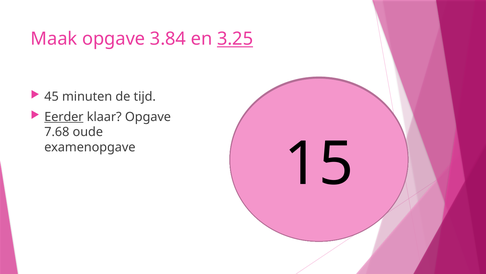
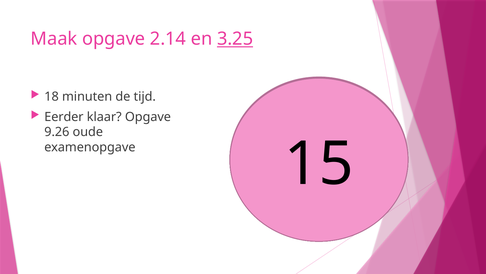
3.84: 3.84 -> 2.14
45: 45 -> 18
Eerder underline: present -> none
7.68: 7.68 -> 9.26
